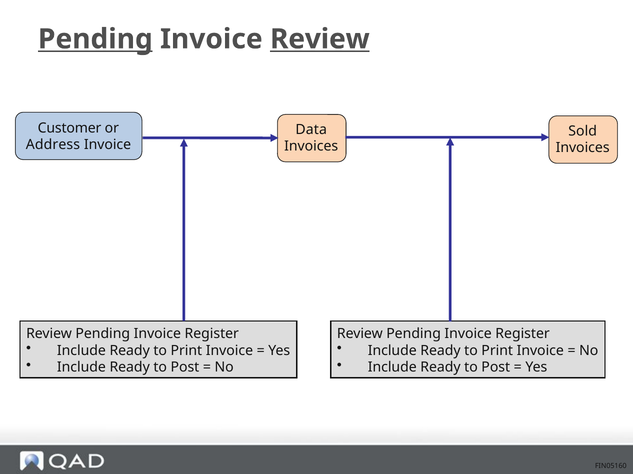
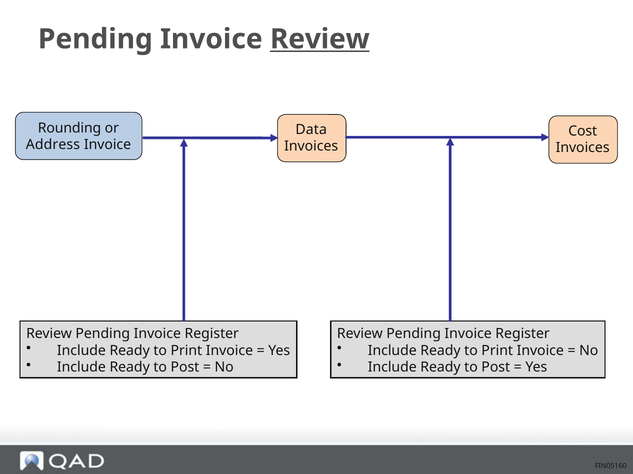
Pending at (95, 39) underline: present -> none
Customer: Customer -> Rounding
Sold: Sold -> Cost
